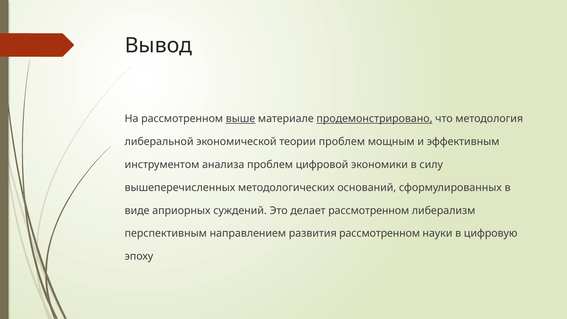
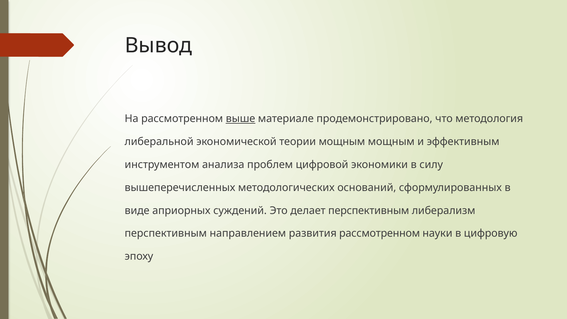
продемонстрировано underline: present -> none
теории проблем: проблем -> мощным
делает рассмотренном: рассмотренном -> перспективным
